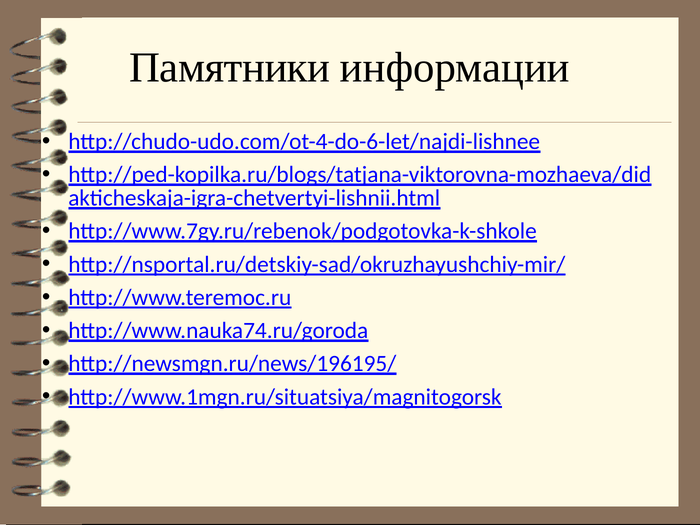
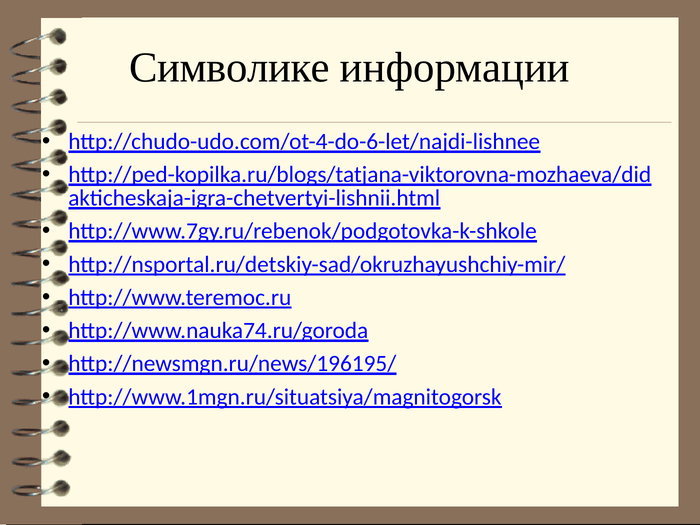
Памятники: Памятники -> Символике
